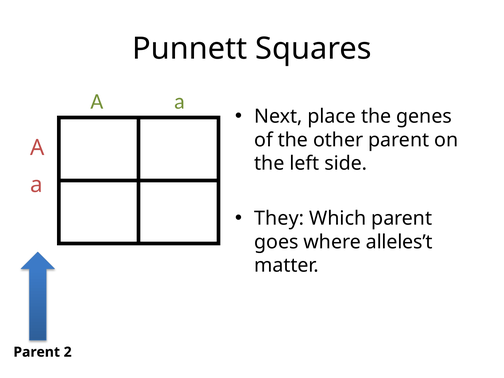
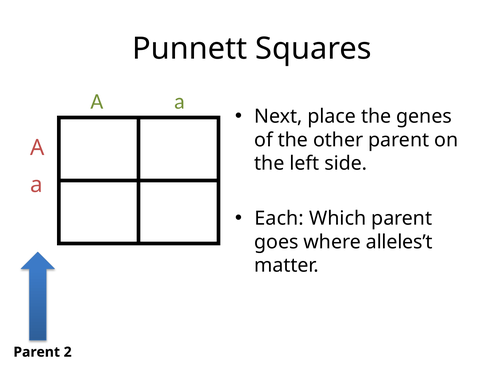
They: They -> Each
